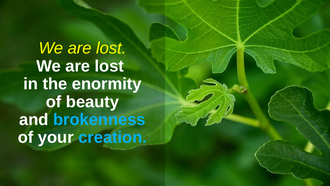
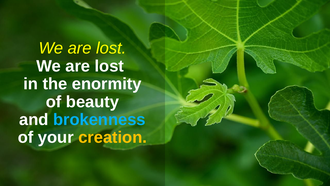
creation colour: light blue -> yellow
